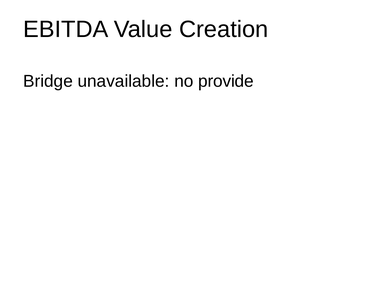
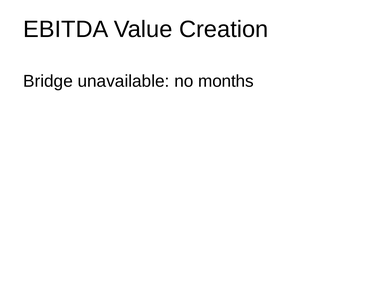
provide: provide -> months
